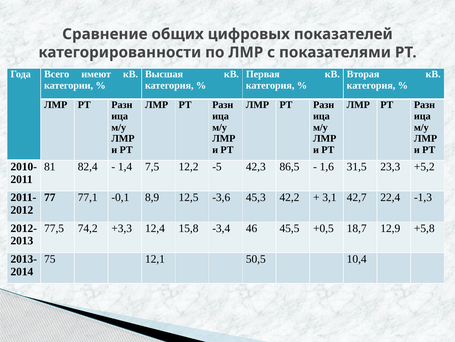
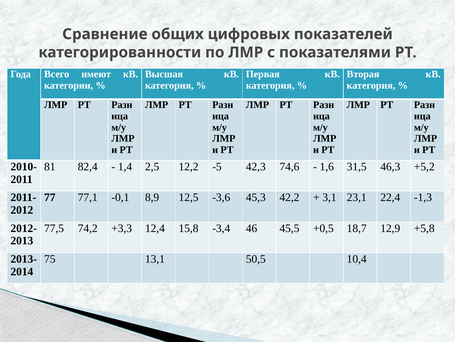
7,5: 7,5 -> 2,5
86,5: 86,5 -> 74,6
23,3: 23,3 -> 46,3
42,7: 42,7 -> 23,1
12,1: 12,1 -> 13,1
